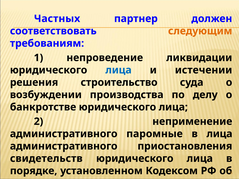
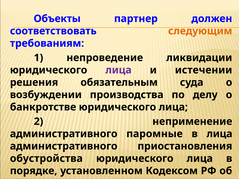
Частных: Частных -> Объекты
лица at (119, 70) colour: blue -> purple
строительство: строительство -> обязательным
свидетельств: свидетельств -> обустройства
